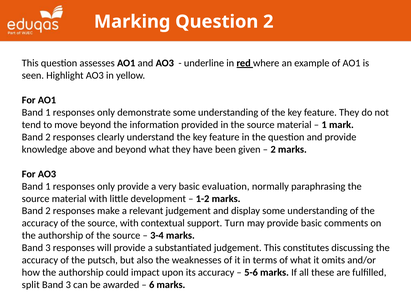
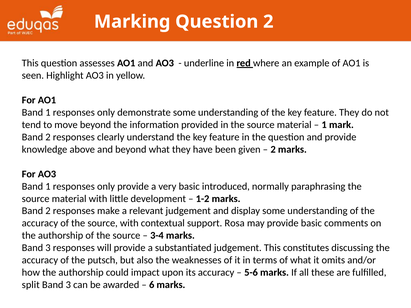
evaluation: evaluation -> introduced
Turn: Turn -> Rosa
